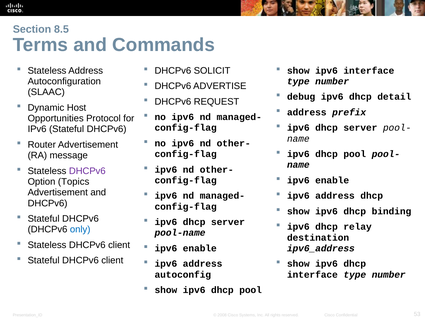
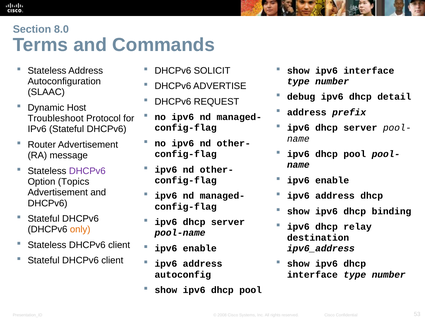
8.5: 8.5 -> 8.0
Opportunities: Opportunities -> Troubleshoot
only colour: blue -> orange
